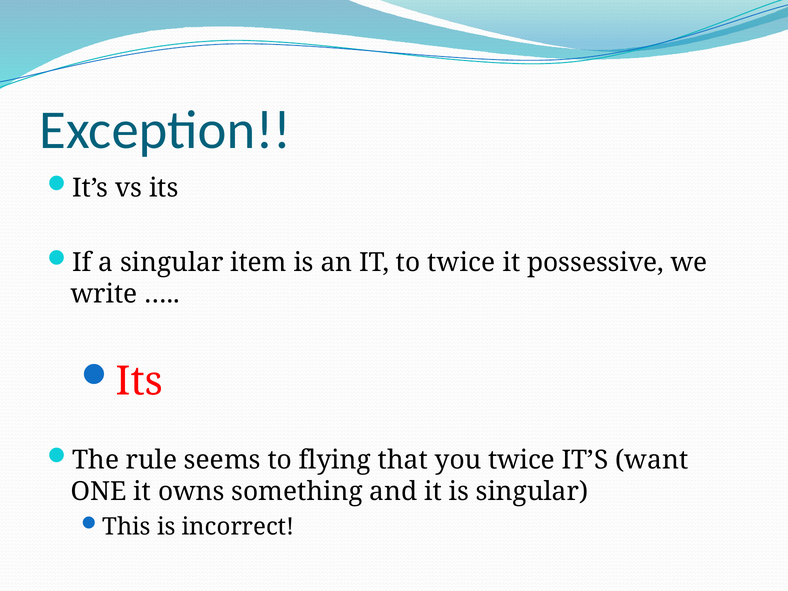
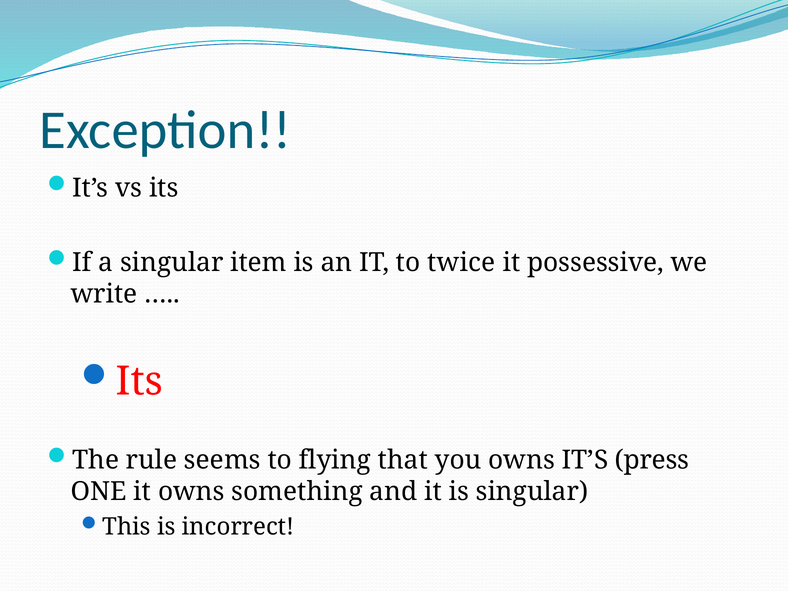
you twice: twice -> owns
want: want -> press
